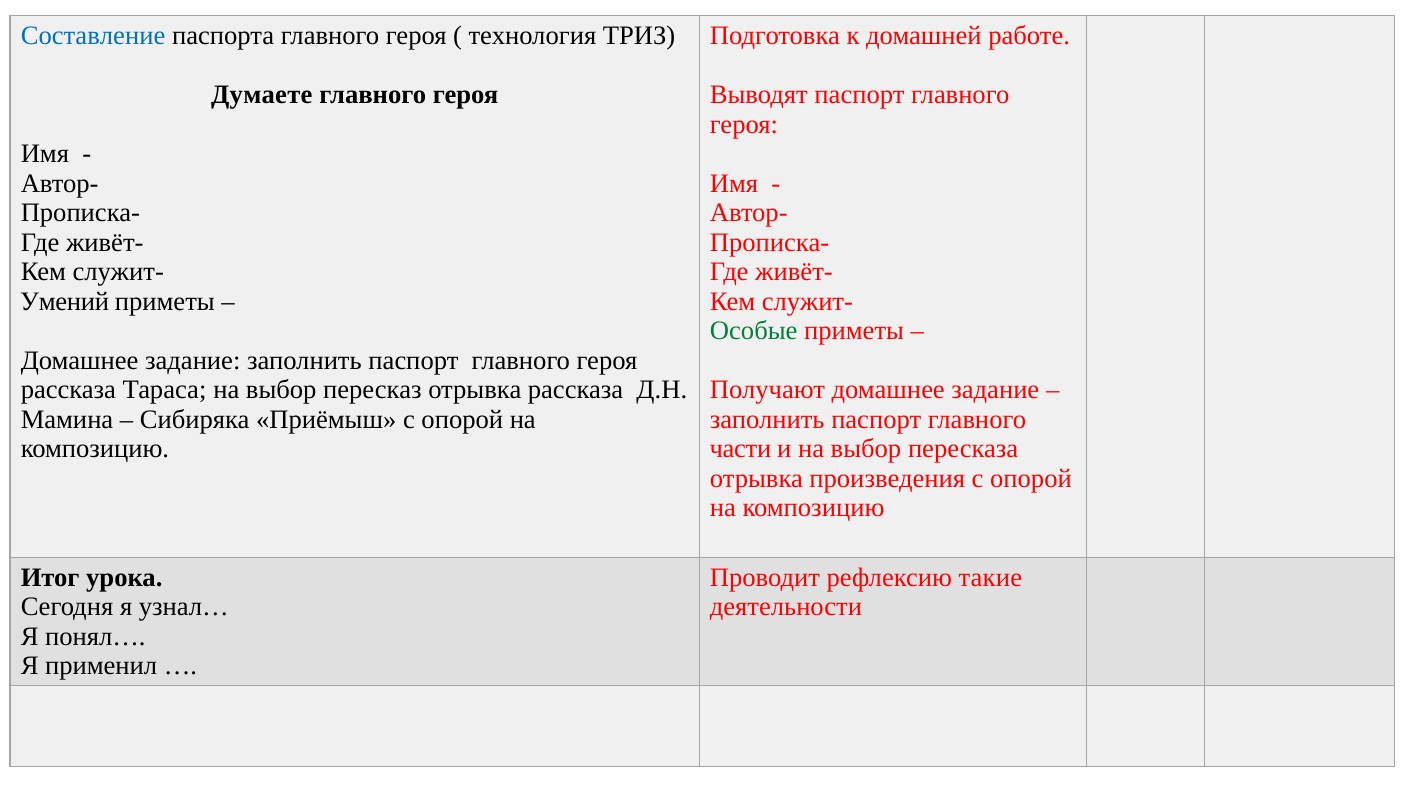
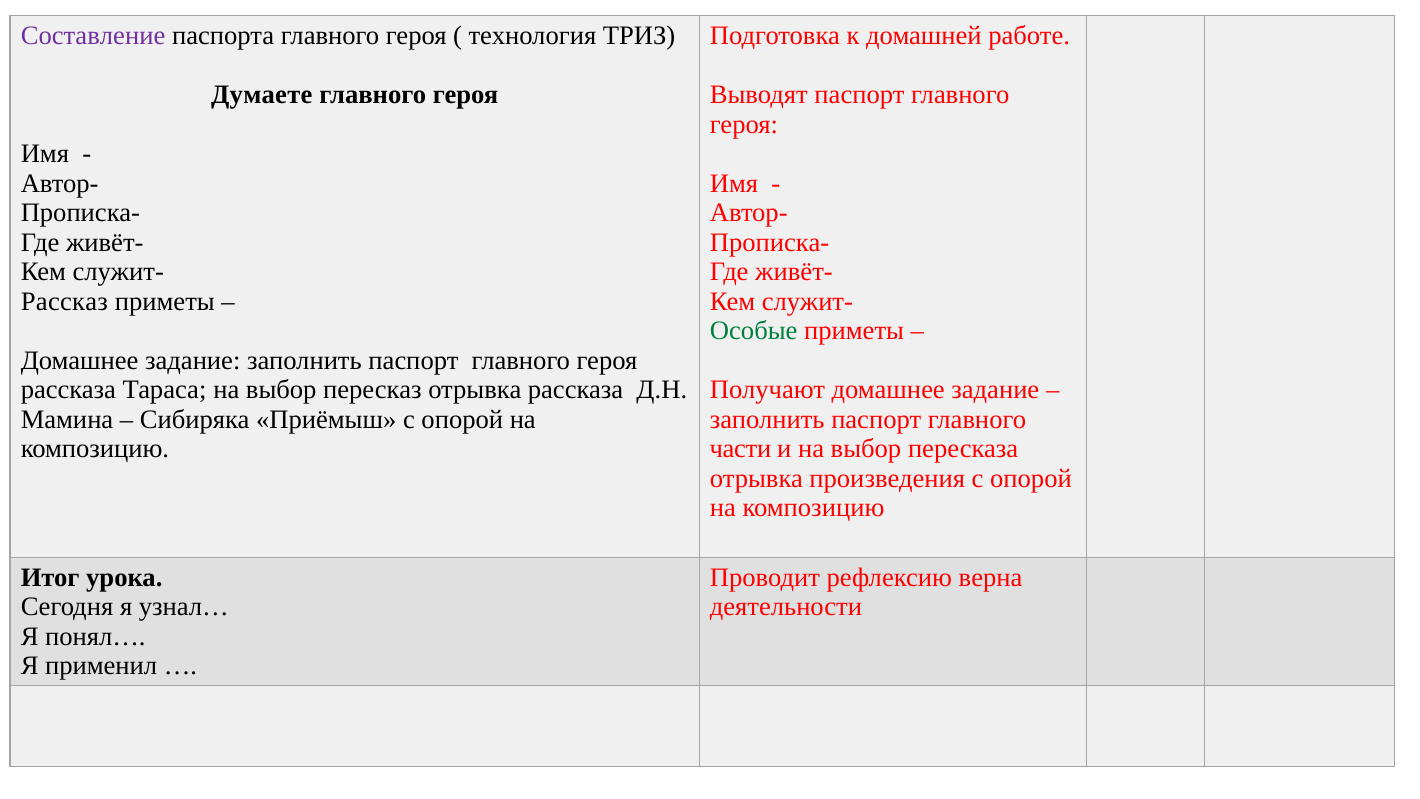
Составление colour: blue -> purple
Умений: Умений -> Рассказ
такие: такие -> верна
